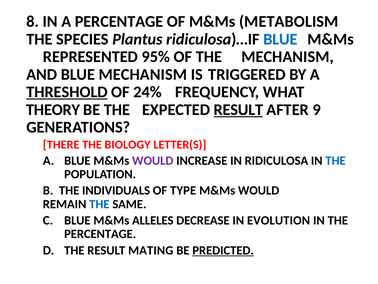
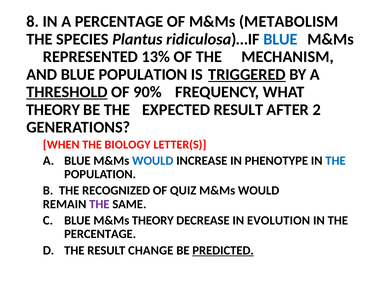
95%: 95% -> 13%
BLUE MECHANISM: MECHANISM -> POPULATION
TRIGGERED underline: none -> present
24%: 24% -> 90%
RESULT at (238, 110) underline: present -> none
9: 9 -> 2
THERE: THERE -> WHEN
WOULD at (153, 160) colour: purple -> blue
RIDICULOSA: RIDICULOSA -> PHENOTYPE
INDIVIDUALS: INDIVIDUALS -> RECOGNIZED
TYPE: TYPE -> QUIZ
THE at (99, 204) colour: blue -> purple
M&Ms ALLELES: ALLELES -> THEORY
MATING: MATING -> CHANGE
